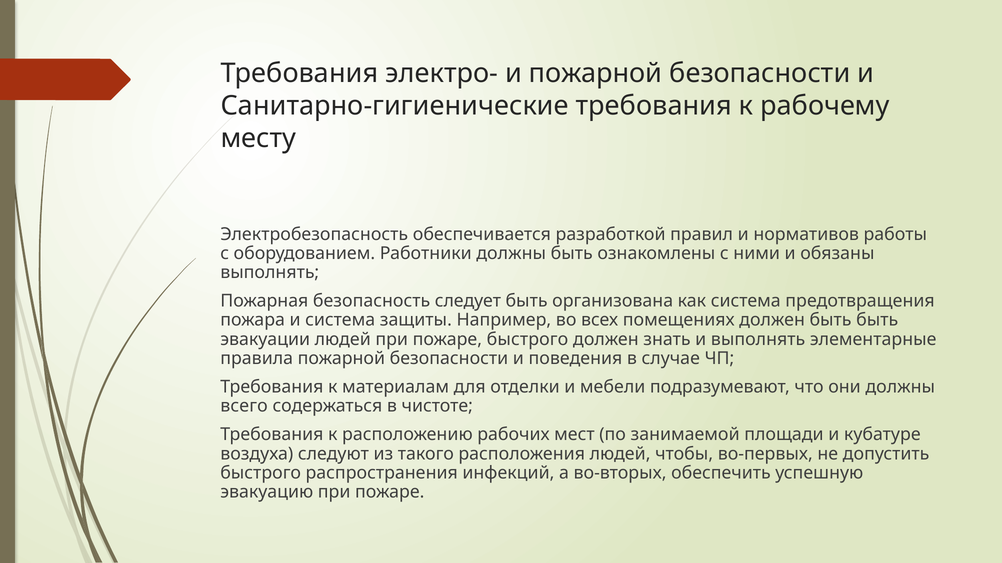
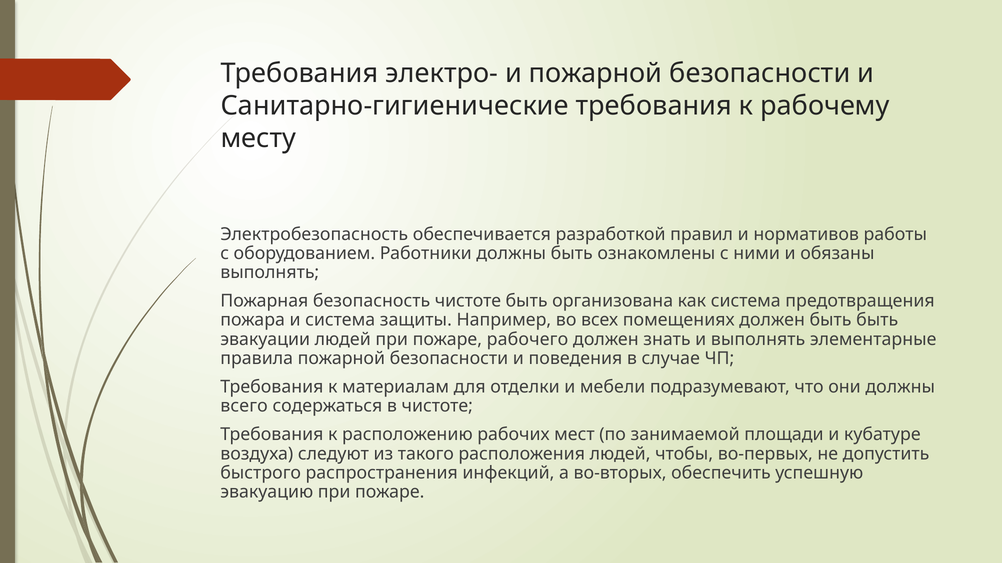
безопасность следует: следует -> чистоте
пожаре быстрого: быстрого -> рабочего
